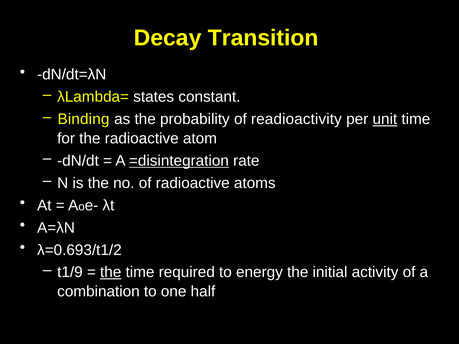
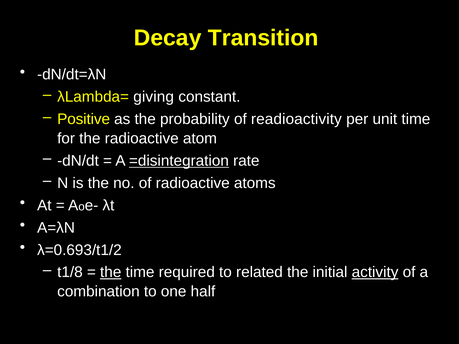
states: states -> giving
Binding: Binding -> Positive
unit underline: present -> none
t1/9: t1/9 -> t1/8
energy: energy -> related
activity underline: none -> present
